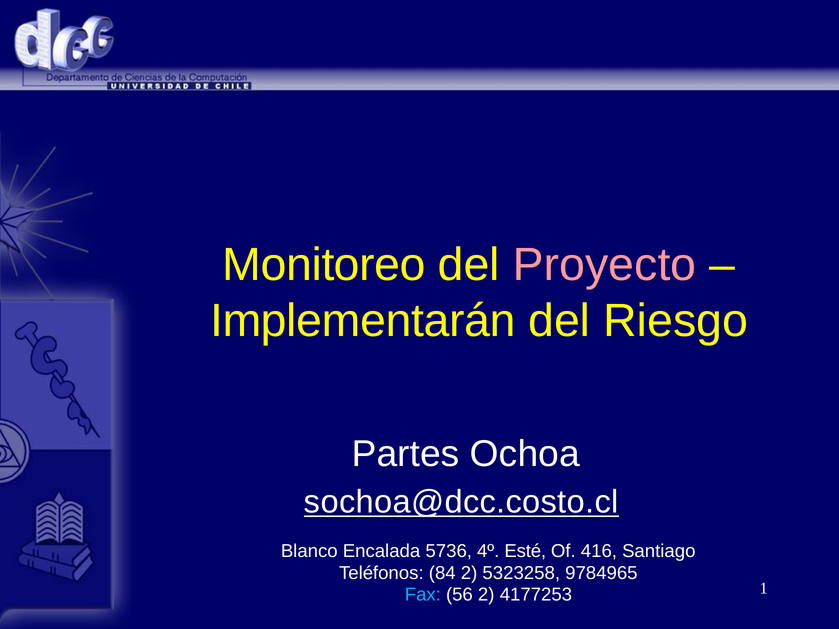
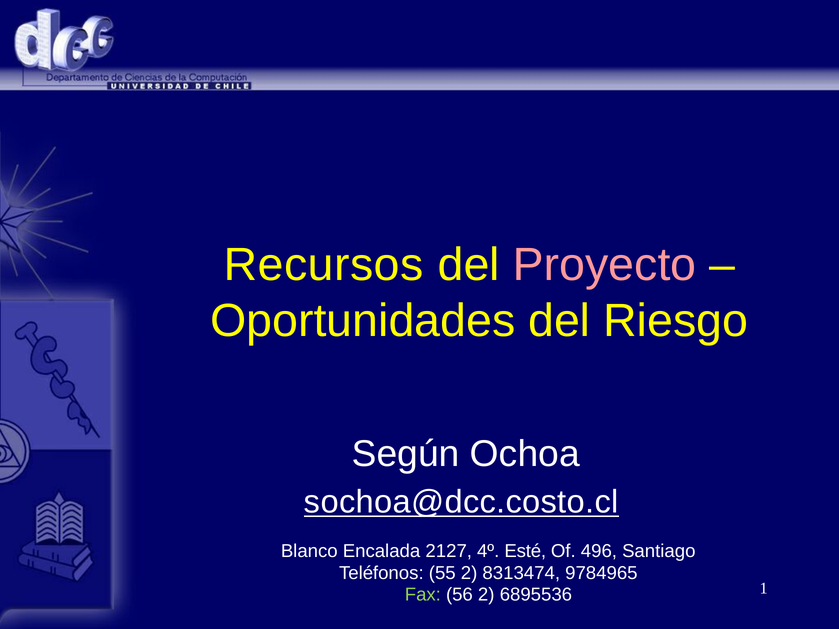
Monitoreo: Monitoreo -> Recursos
Implementarán: Implementarán -> Oportunidades
Partes: Partes -> Según
5736: 5736 -> 2127
416: 416 -> 496
84: 84 -> 55
5323258: 5323258 -> 8313474
Fax colour: light blue -> light green
4177253: 4177253 -> 6895536
